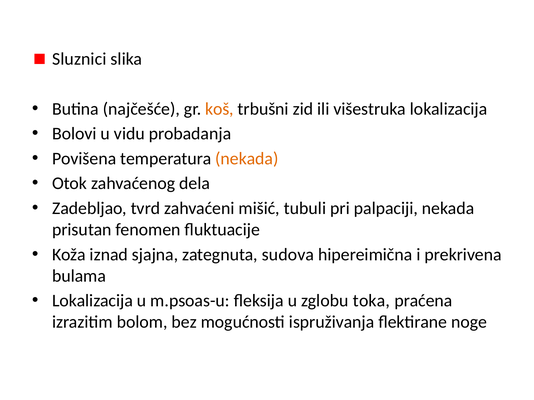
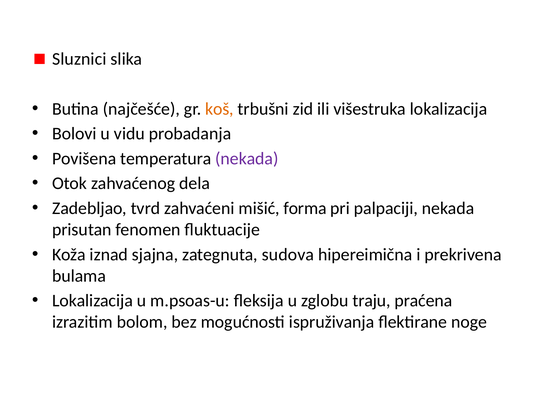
nekada at (247, 159) colour: orange -> purple
tubuli: tubuli -> forma
toka: toka -> traju
